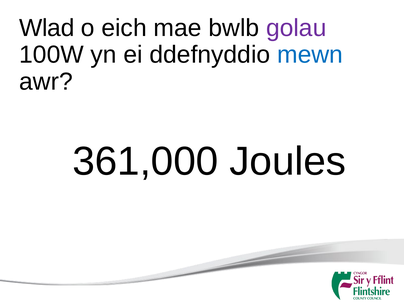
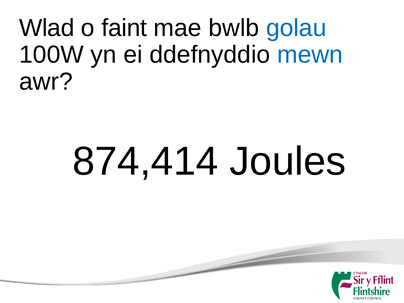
eich: eich -> faint
golau colour: purple -> blue
361,000: 361,000 -> 874,414
